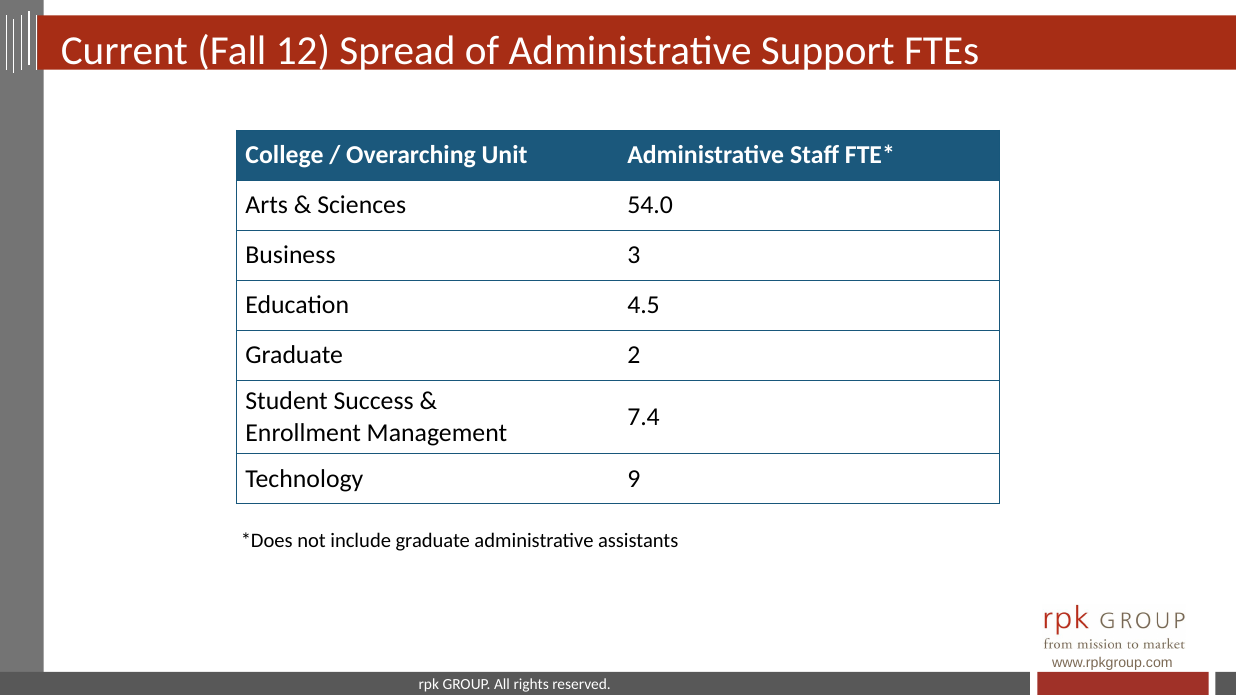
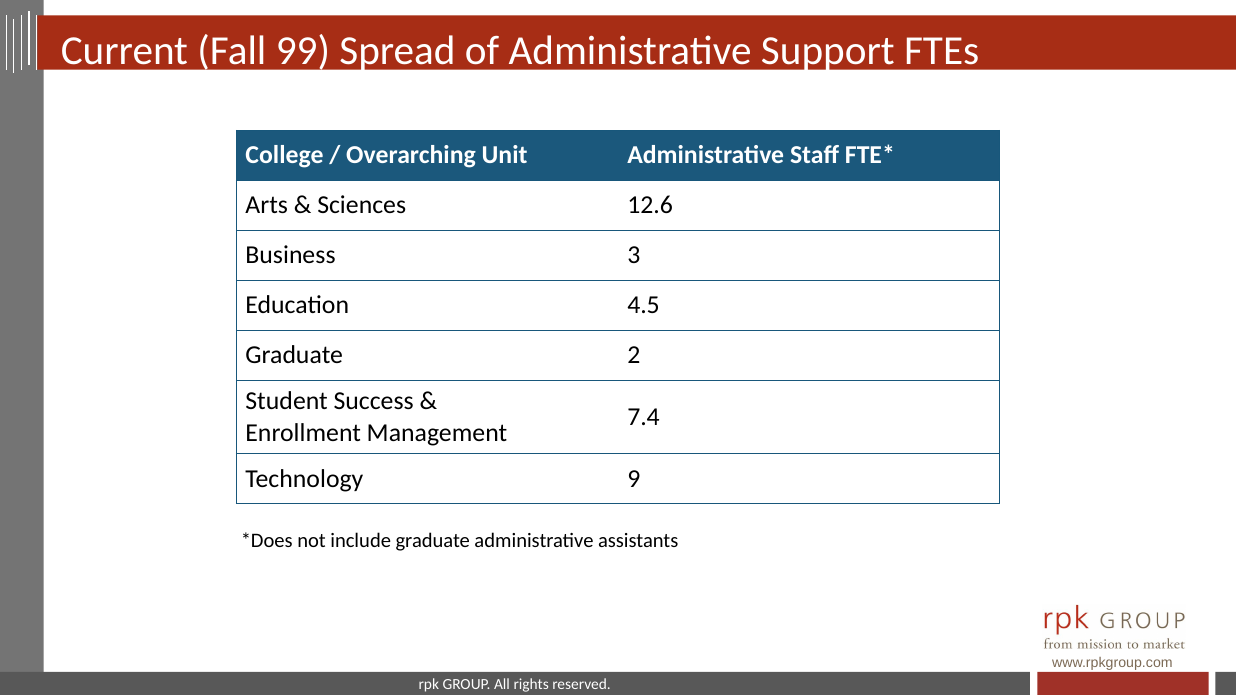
12: 12 -> 99
54.0: 54.0 -> 12.6
